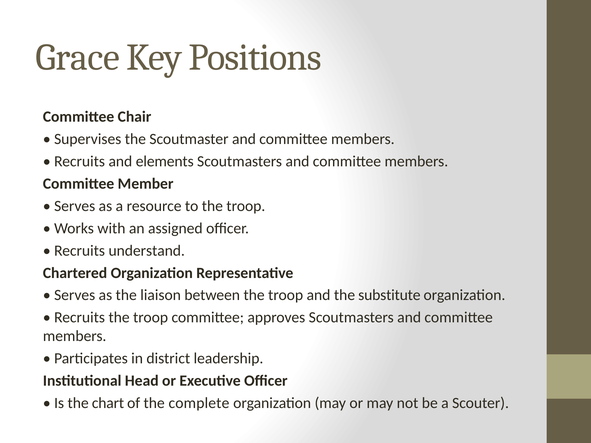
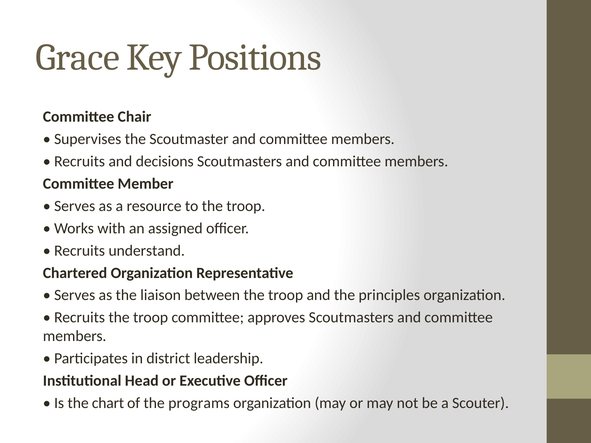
elements: elements -> decisions
substitute: substitute -> principles
complete: complete -> programs
